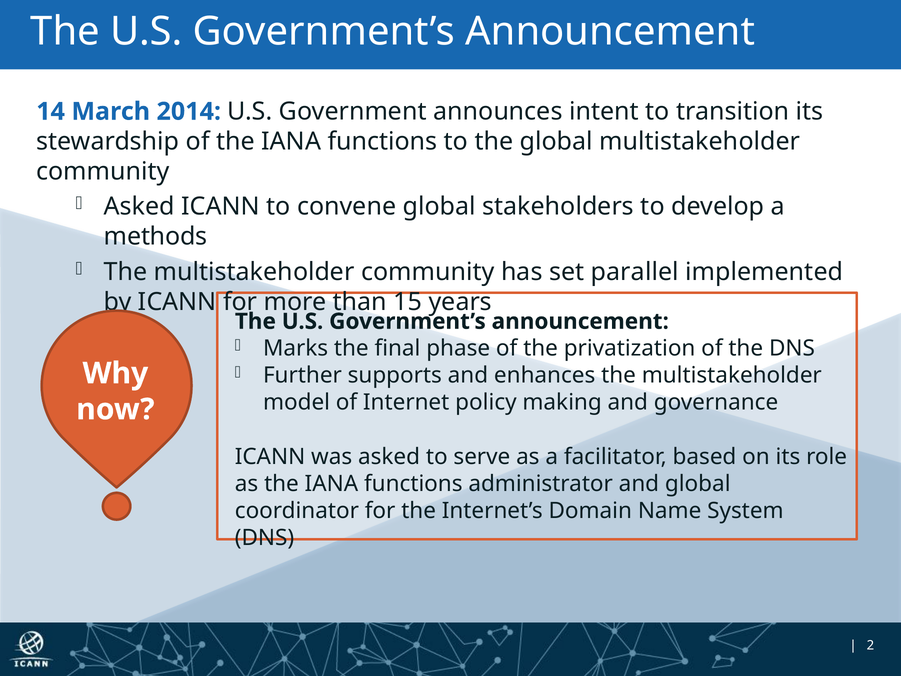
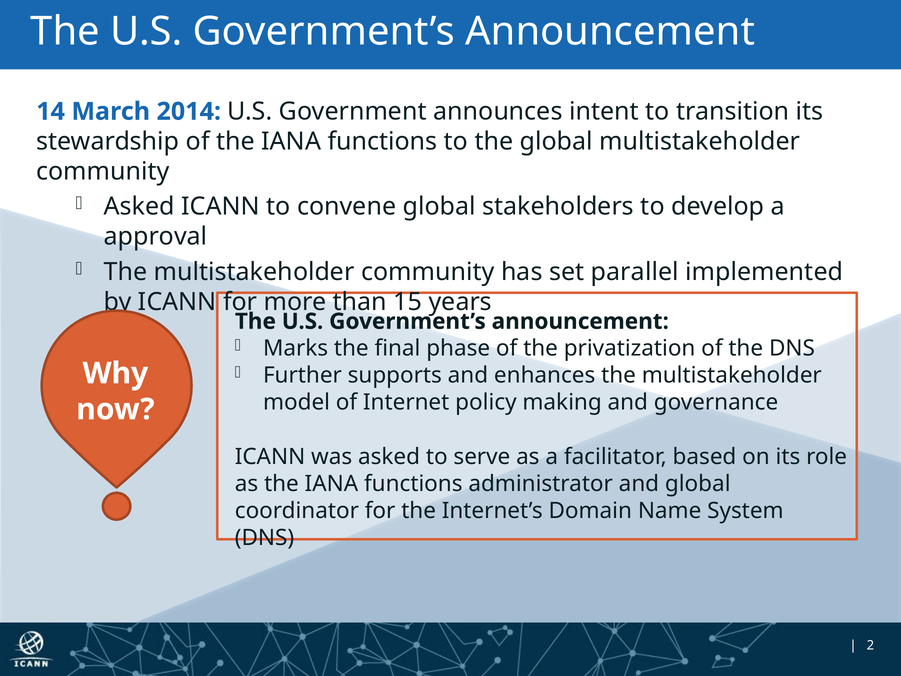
methods: methods -> approval
